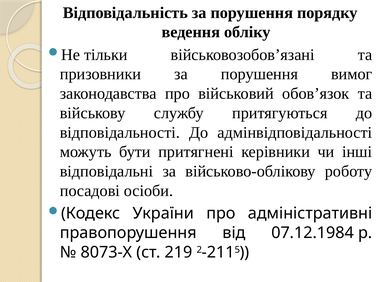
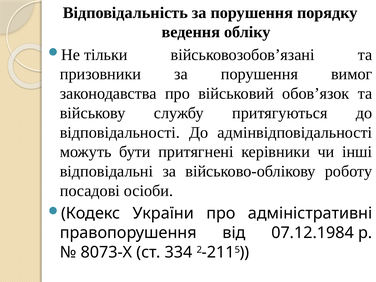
219: 219 -> 334
